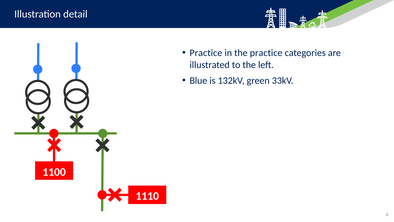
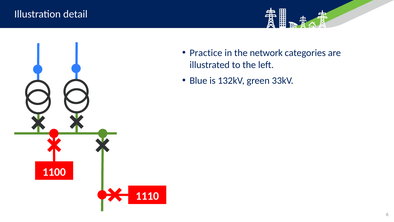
the practice: practice -> network
